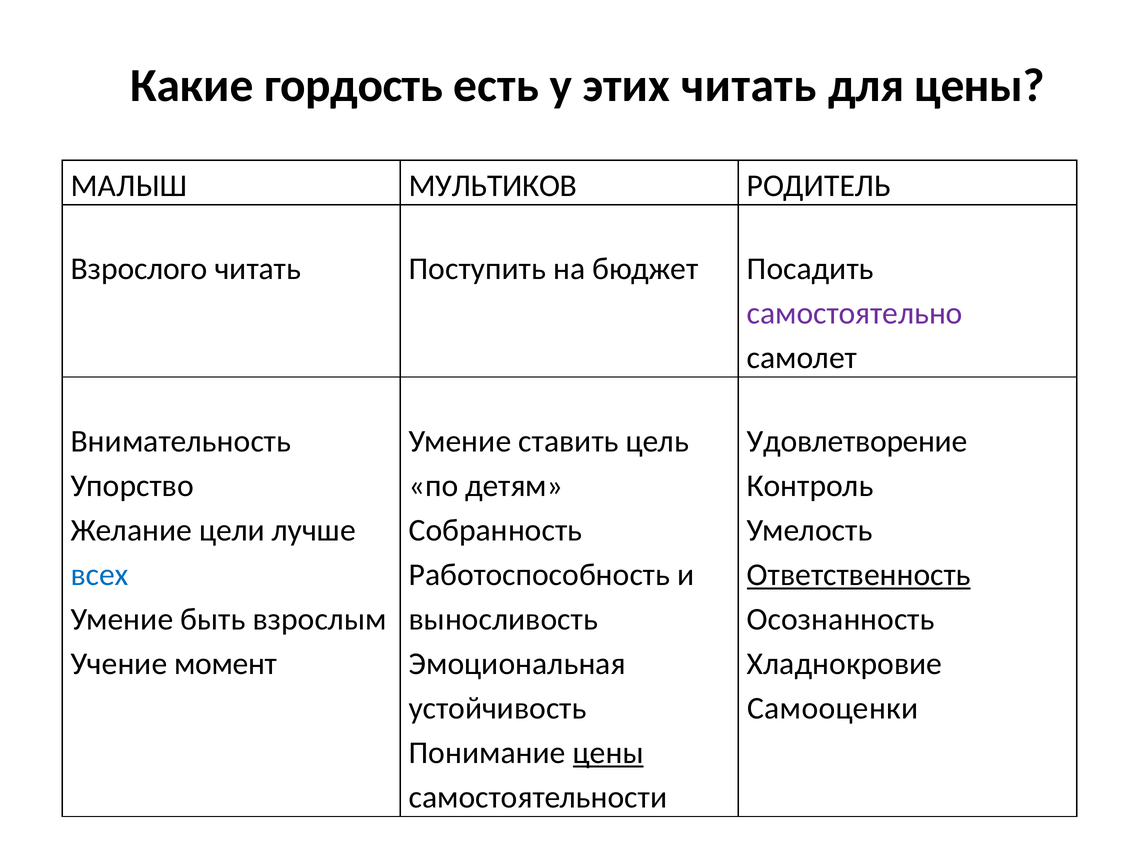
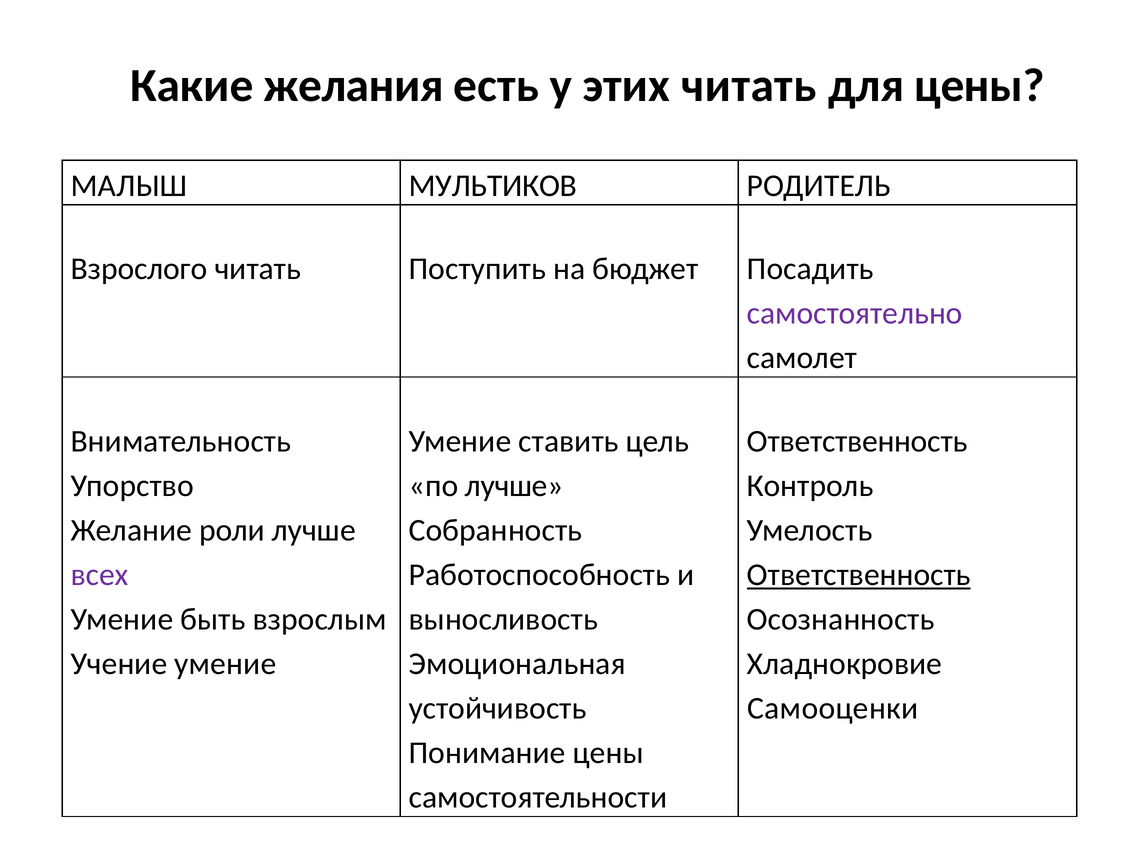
гордость: гордость -> желания
Удовлетворение at (857, 441): Удовлетворение -> Ответственность
по детям: детям -> лучше
цели: цели -> роли
всех colour: blue -> purple
Учение момент: момент -> умение
цены at (608, 753) underline: present -> none
